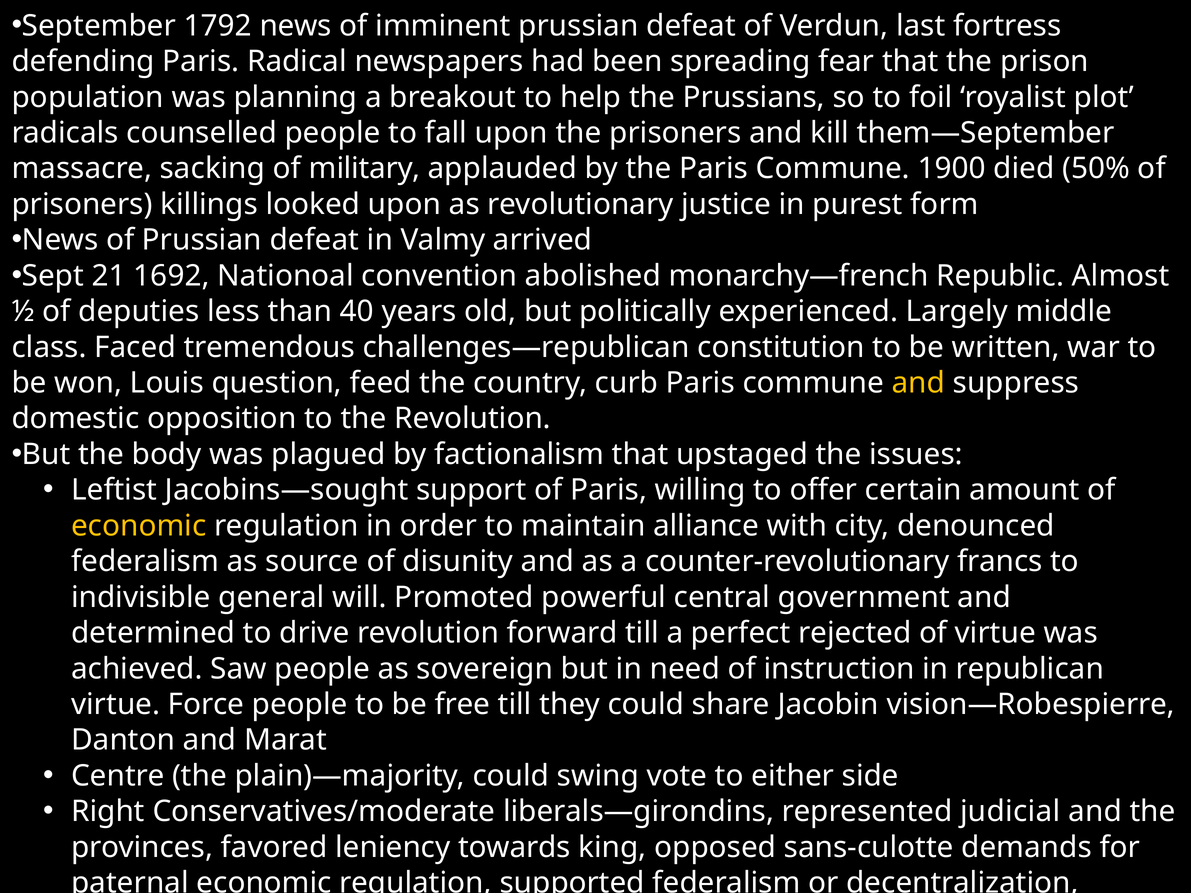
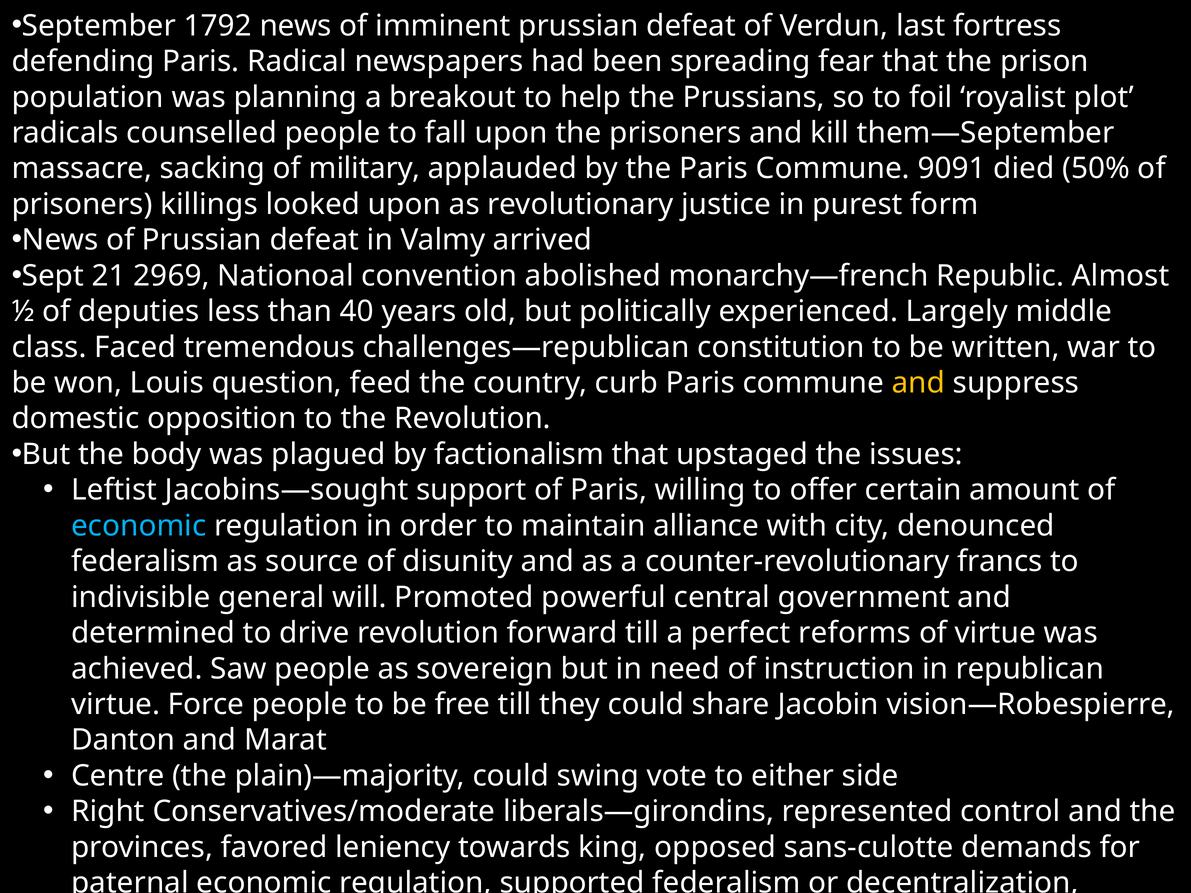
1900: 1900 -> 9091
1692: 1692 -> 2969
economic at (139, 526) colour: yellow -> light blue
rejected: rejected -> reforms
judicial: judicial -> control
